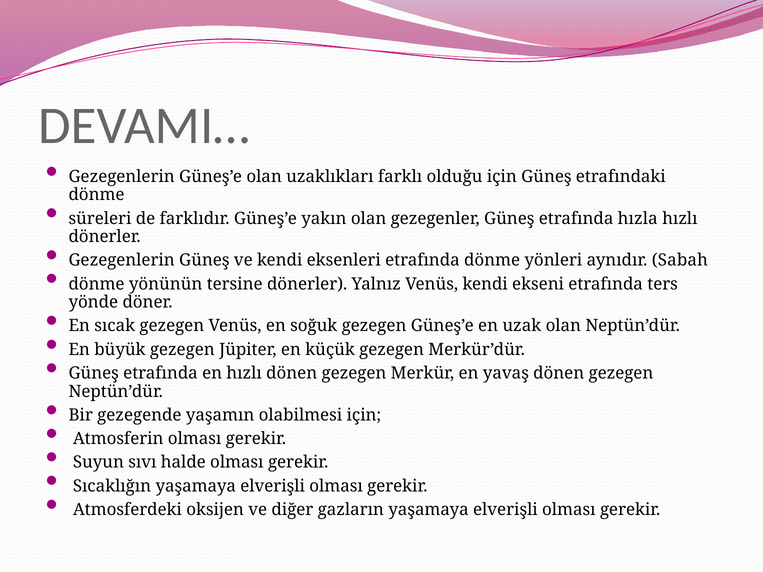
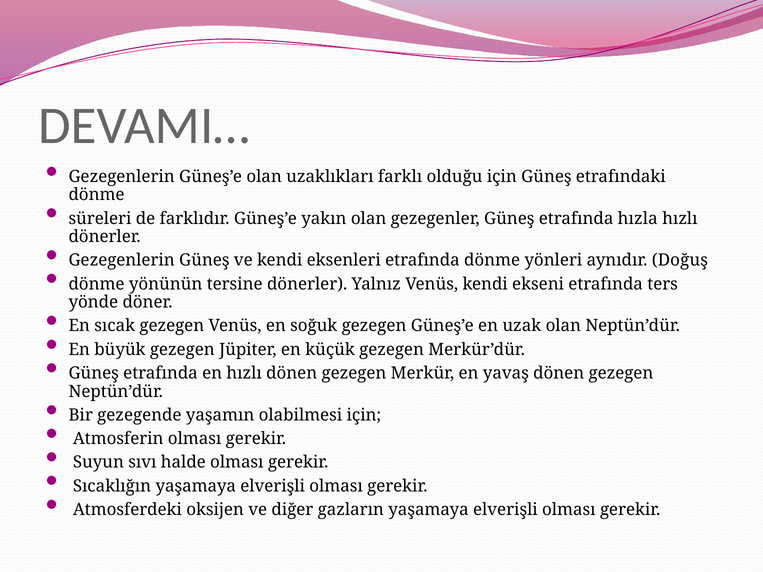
Sabah: Sabah -> Doğuş
